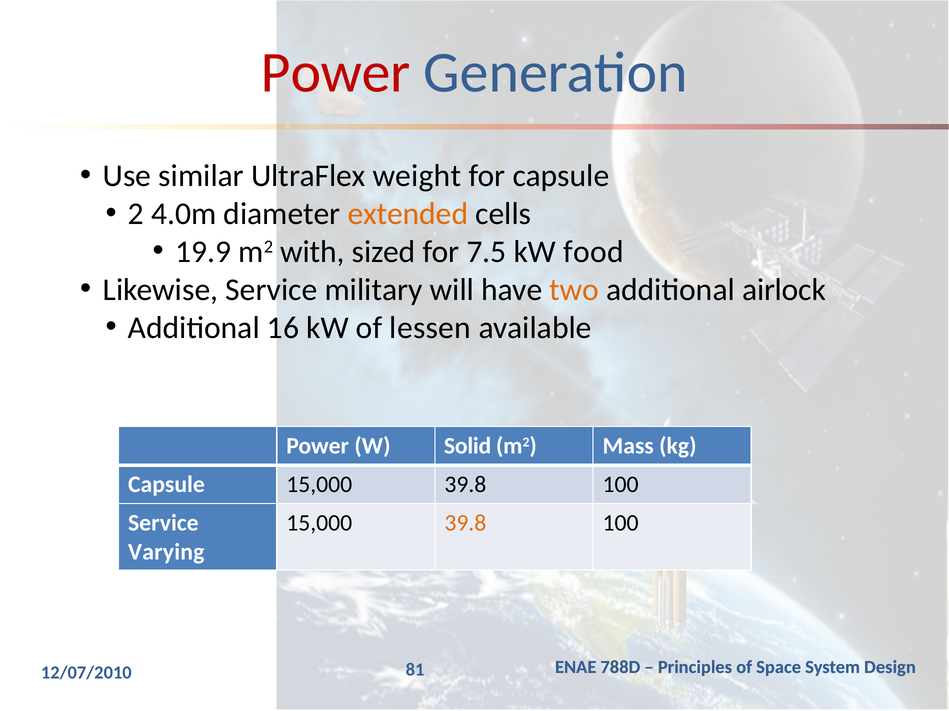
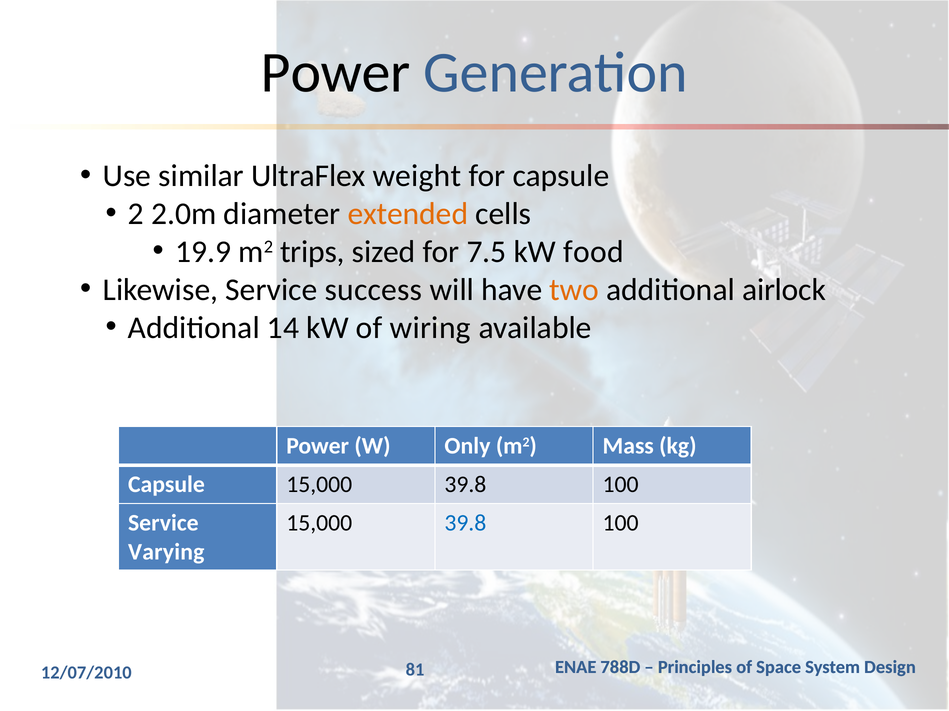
Power at (336, 73) colour: red -> black
4.0m: 4.0m -> 2.0m
with: with -> trips
military: military -> success
16: 16 -> 14
lessen: lessen -> wiring
Solid: Solid -> Only
39.8 at (465, 524) colour: orange -> blue
